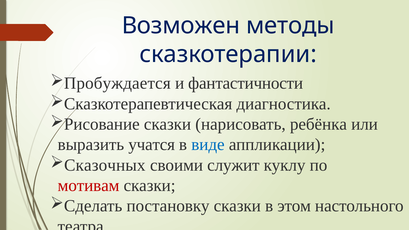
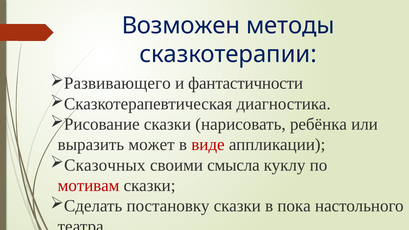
Пробуждается: Пробуждается -> Развивающего
учатся: учатся -> может
виде colour: blue -> red
служит: служит -> смысла
этом: этом -> пока
